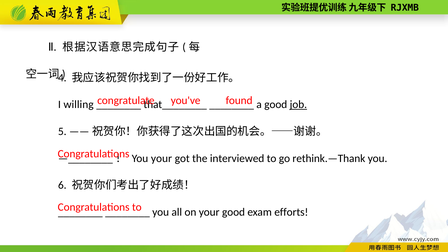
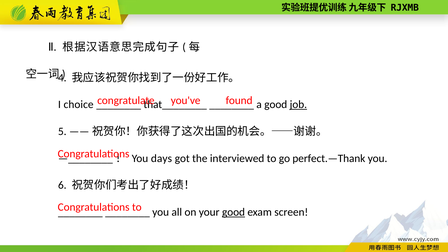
willing: willing -> choice
You your: your -> days
rethink.—Thank: rethink.—Thank -> perfect.—Thank
good at (233, 212) underline: none -> present
efforts: efforts -> screen
